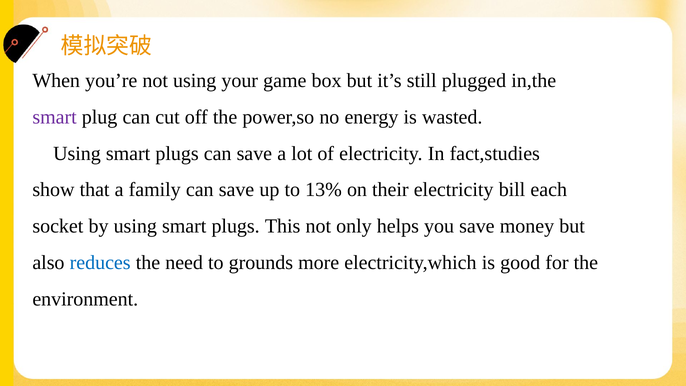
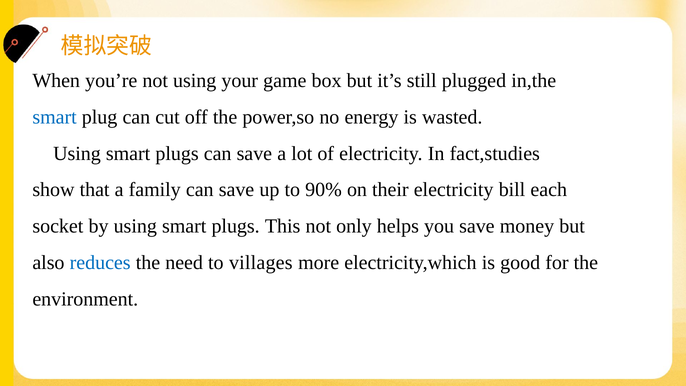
smart at (55, 117) colour: purple -> blue
13%: 13% -> 90%
grounds: grounds -> villages
